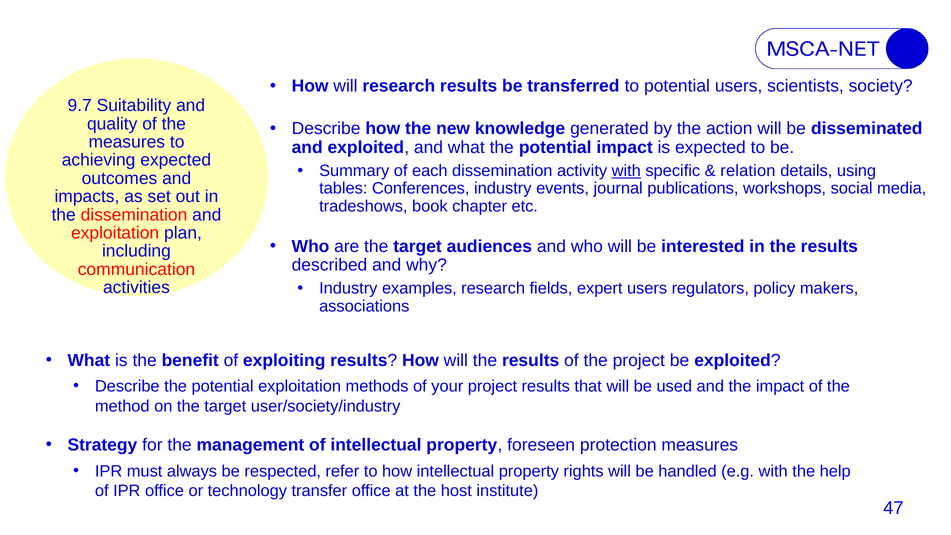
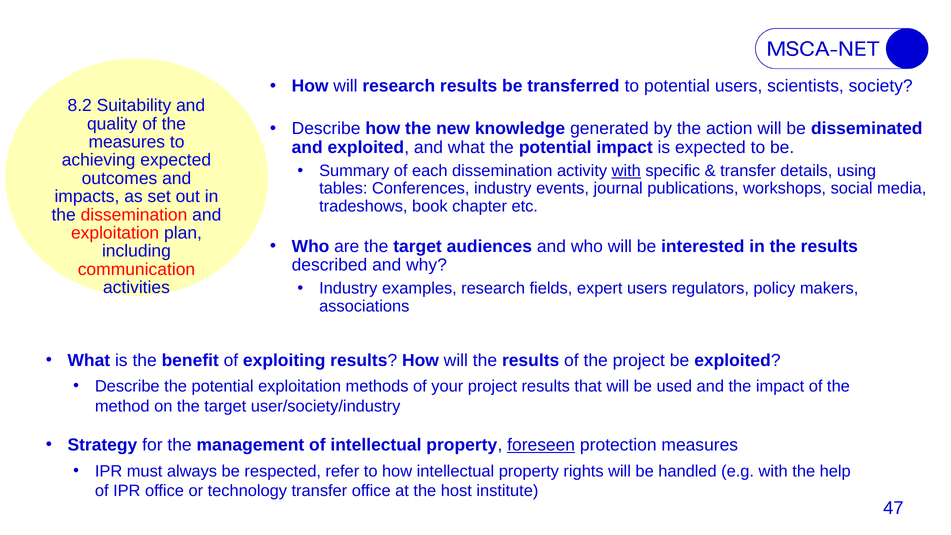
9.7: 9.7 -> 8.2
relation at (748, 171): relation -> transfer
foreseen underline: none -> present
